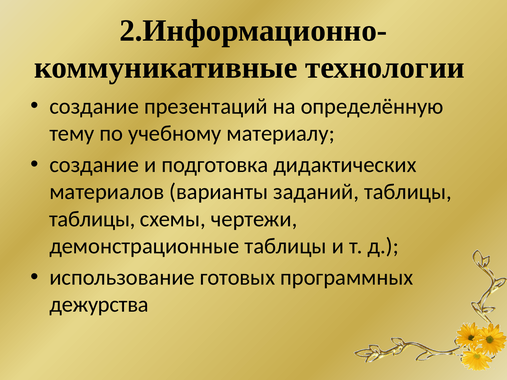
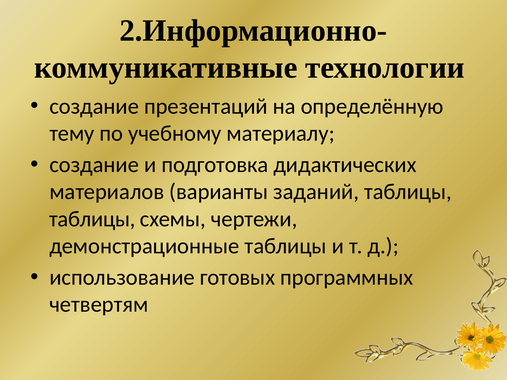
дежурства: дежурства -> четвертям
